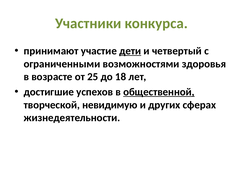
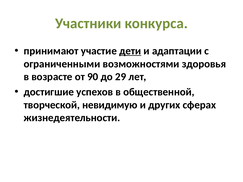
четвертый: четвертый -> адаптации
25: 25 -> 90
18: 18 -> 29
общественной underline: present -> none
